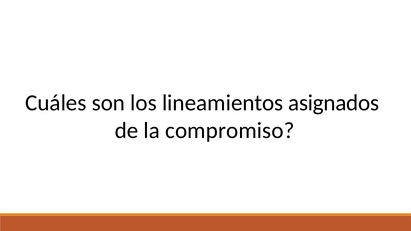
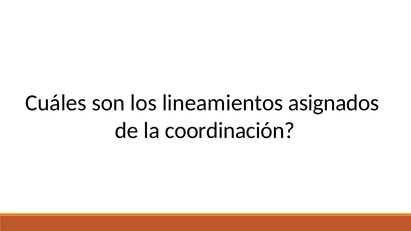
compromiso: compromiso -> coordinación
